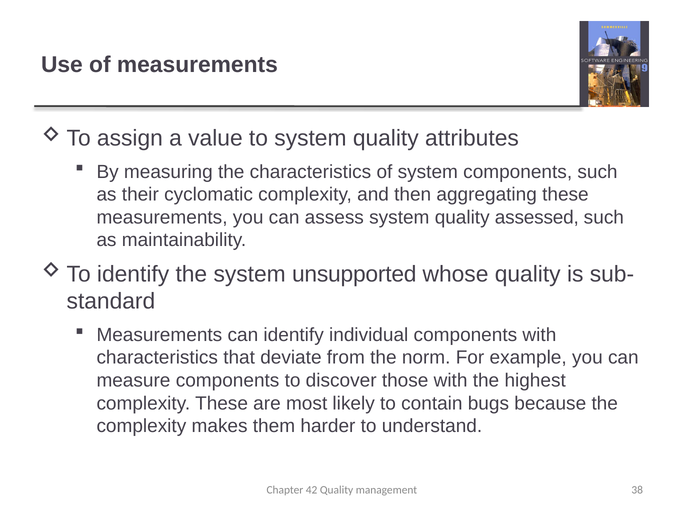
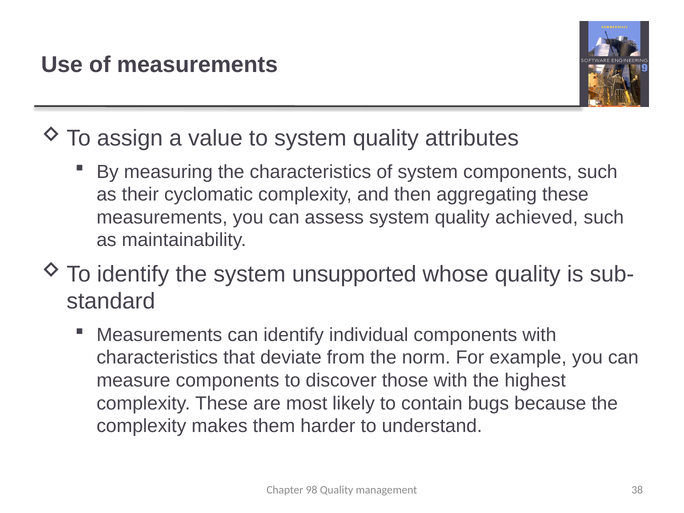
assessed: assessed -> achieved
42: 42 -> 98
